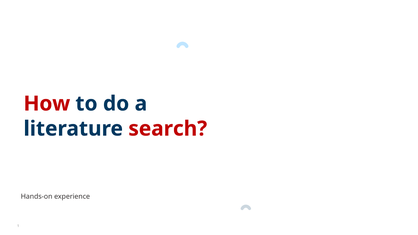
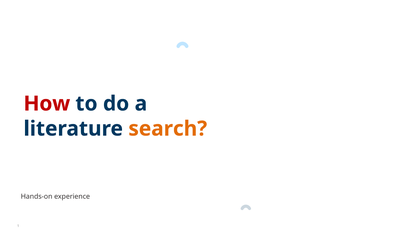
search colour: red -> orange
